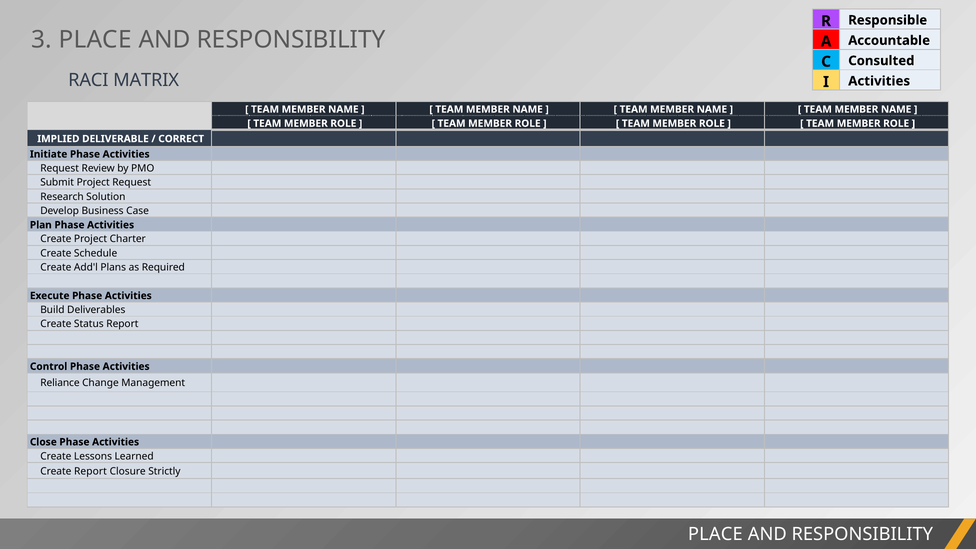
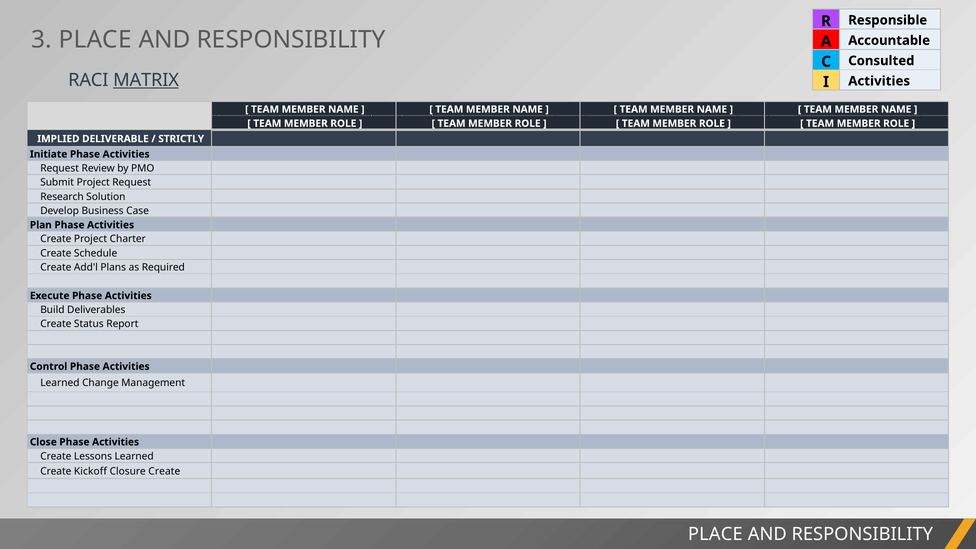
MATRIX underline: none -> present
CORRECT: CORRECT -> STRICTLY
Reliance at (60, 383): Reliance -> Learned
Create Report: Report -> Kickoff
Closure Strictly: Strictly -> Create
